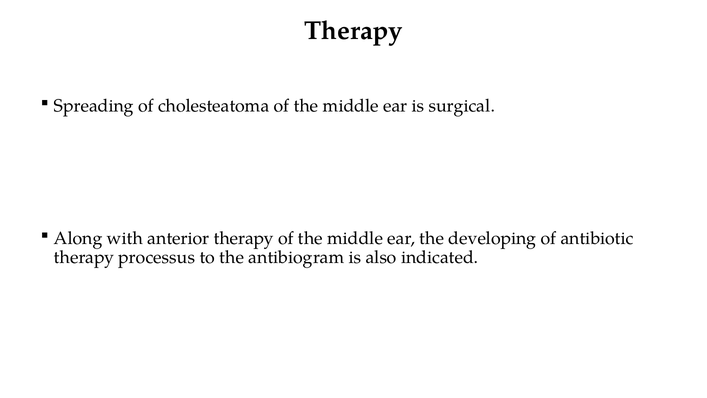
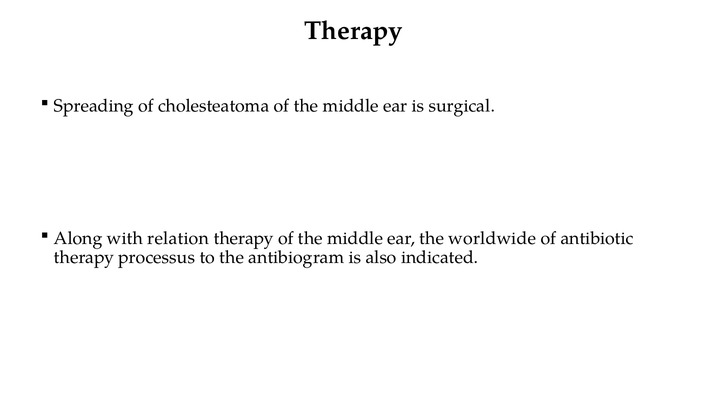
anterior: anterior -> relation
developing: developing -> worldwide
